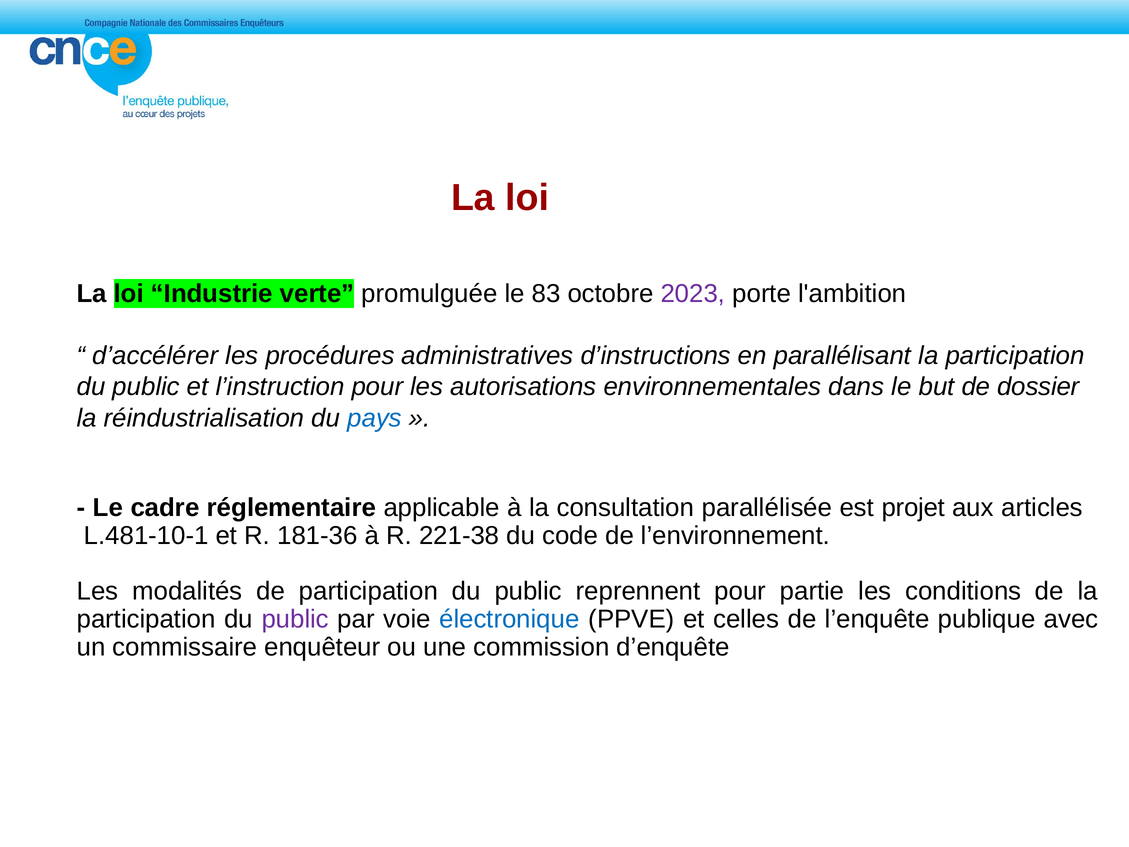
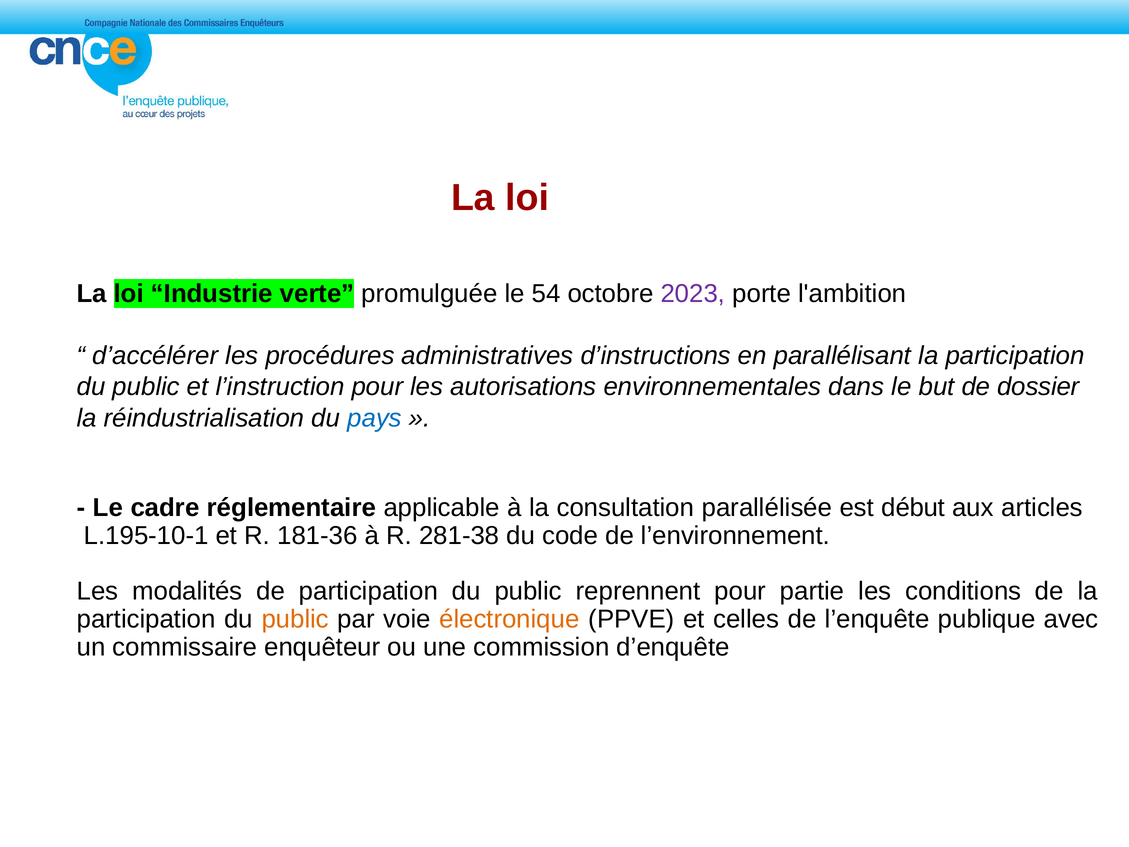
83: 83 -> 54
projet: projet -> début
L.481-10-1: L.481-10-1 -> L.195-10-1
221-38: 221-38 -> 281-38
public at (295, 619) colour: purple -> orange
électronique colour: blue -> orange
